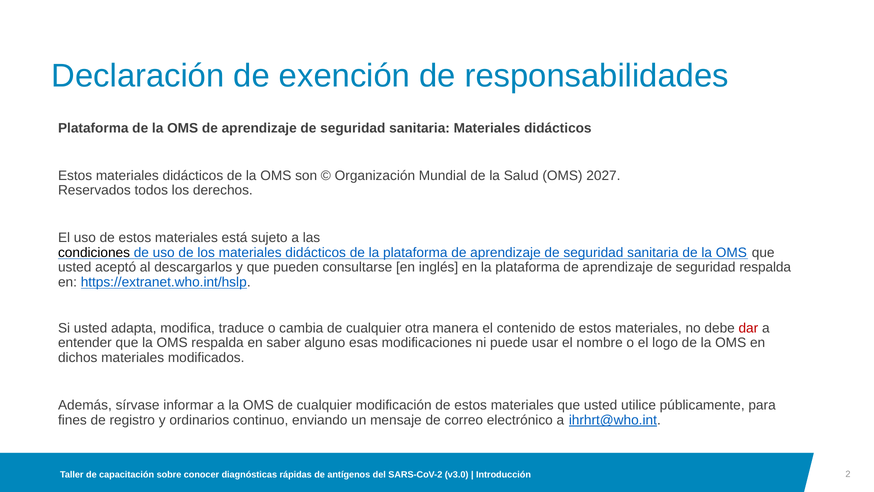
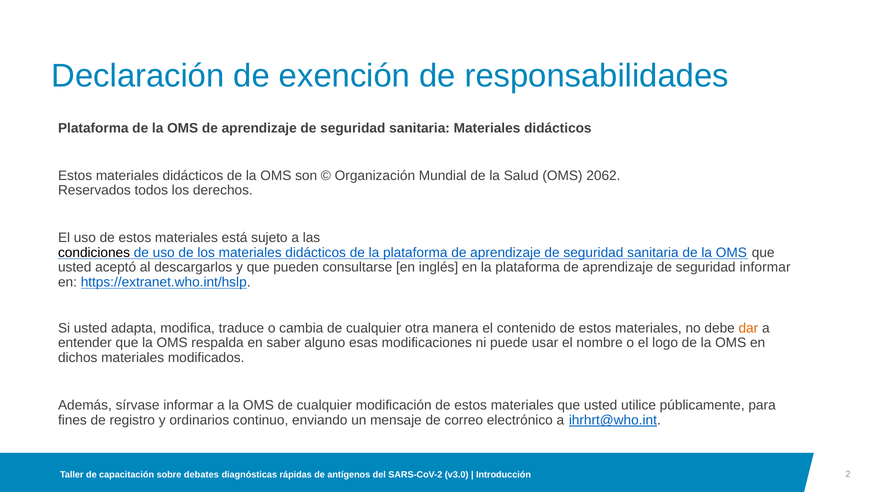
2027: 2027 -> 2062
seguridad respalda: respalda -> informar
dar colour: red -> orange
conocer: conocer -> debates
